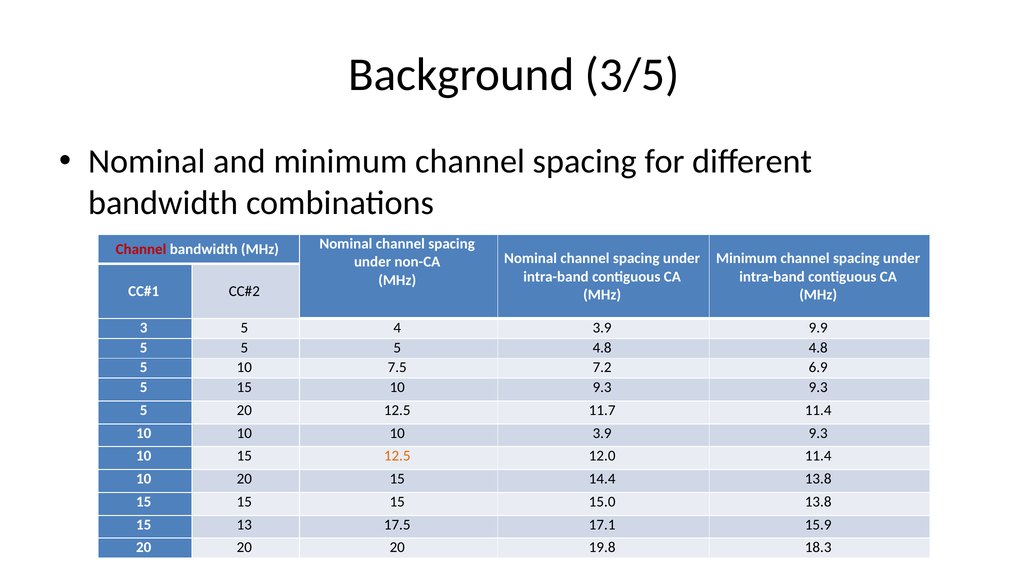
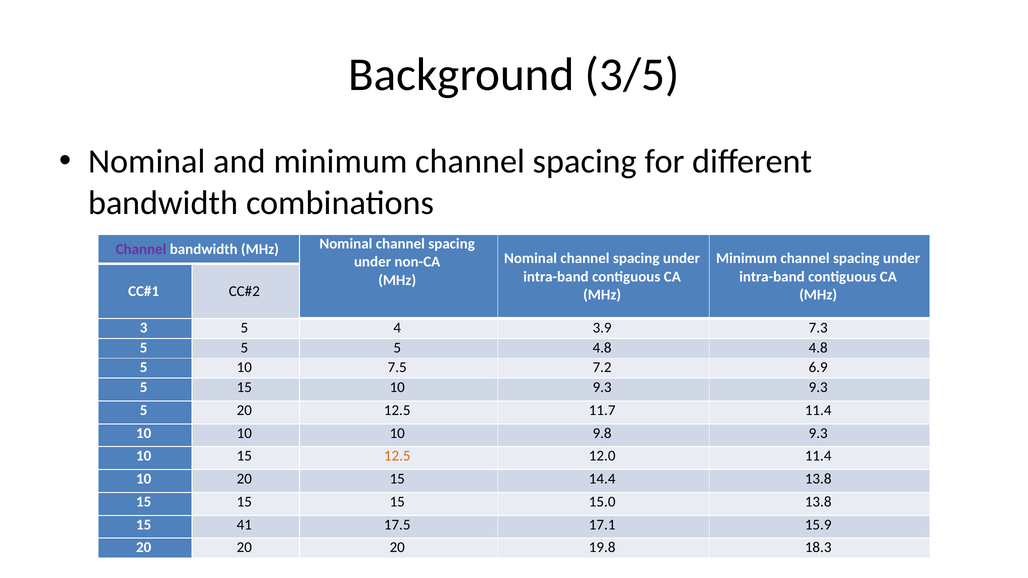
Channel at (141, 249) colour: red -> purple
9.9: 9.9 -> 7.3
10 3.9: 3.9 -> 9.8
13: 13 -> 41
